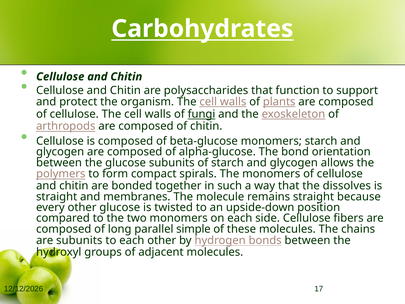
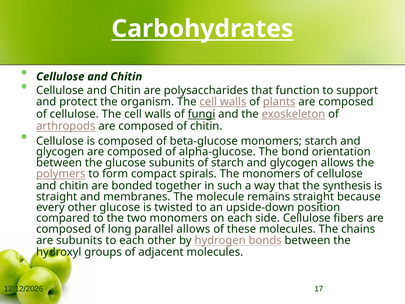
dissolves: dissolves -> synthesis
parallel simple: simple -> allows
